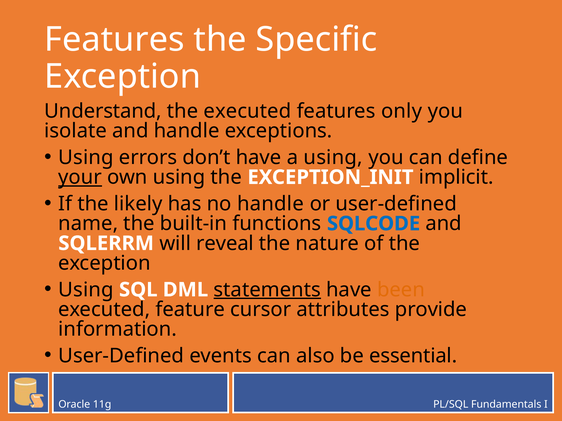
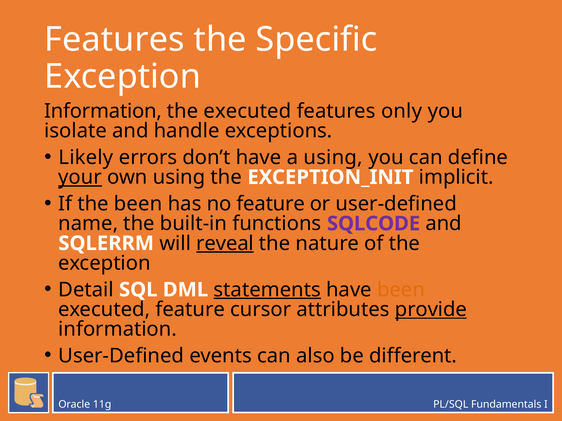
Understand at (103, 111): Understand -> Information
Using at (86, 158): Using -> Likely
the likely: likely -> been
no handle: handle -> feature
SQLCODE colour: blue -> purple
reveal underline: none -> present
Using at (86, 290): Using -> Detail
provide underline: none -> present
essential: essential -> different
